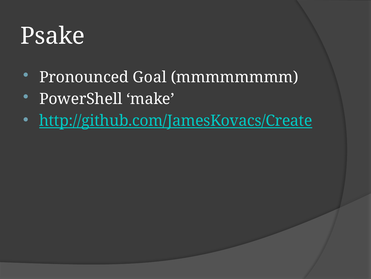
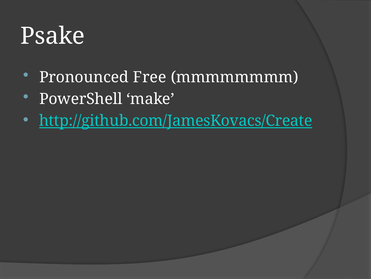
Goal: Goal -> Free
